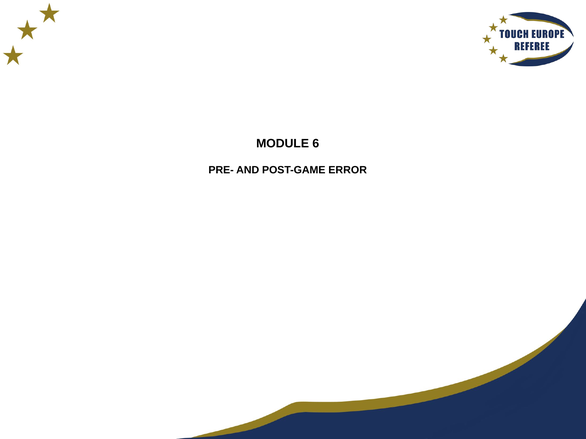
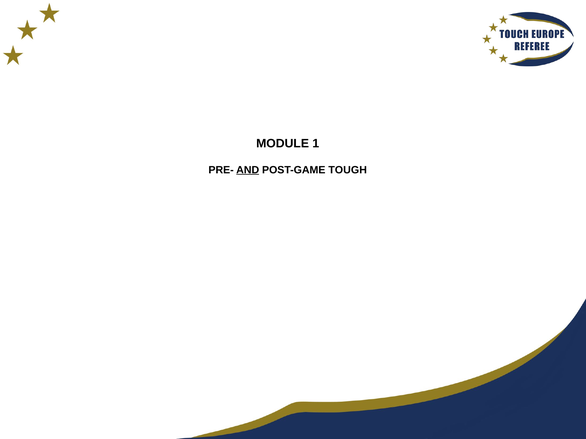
6: 6 -> 1
AND underline: none -> present
ERROR: ERROR -> TOUGH
